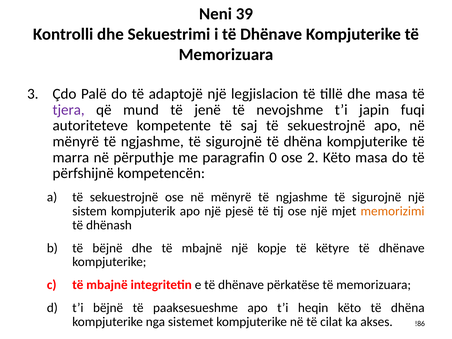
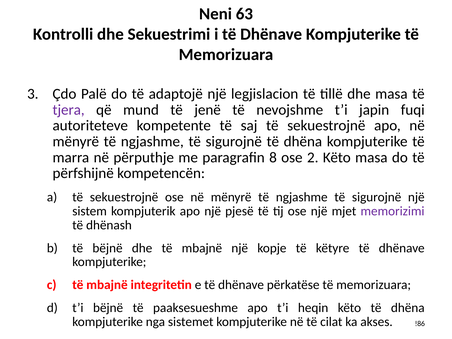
39: 39 -> 63
0: 0 -> 8
memorizimi colour: orange -> purple
